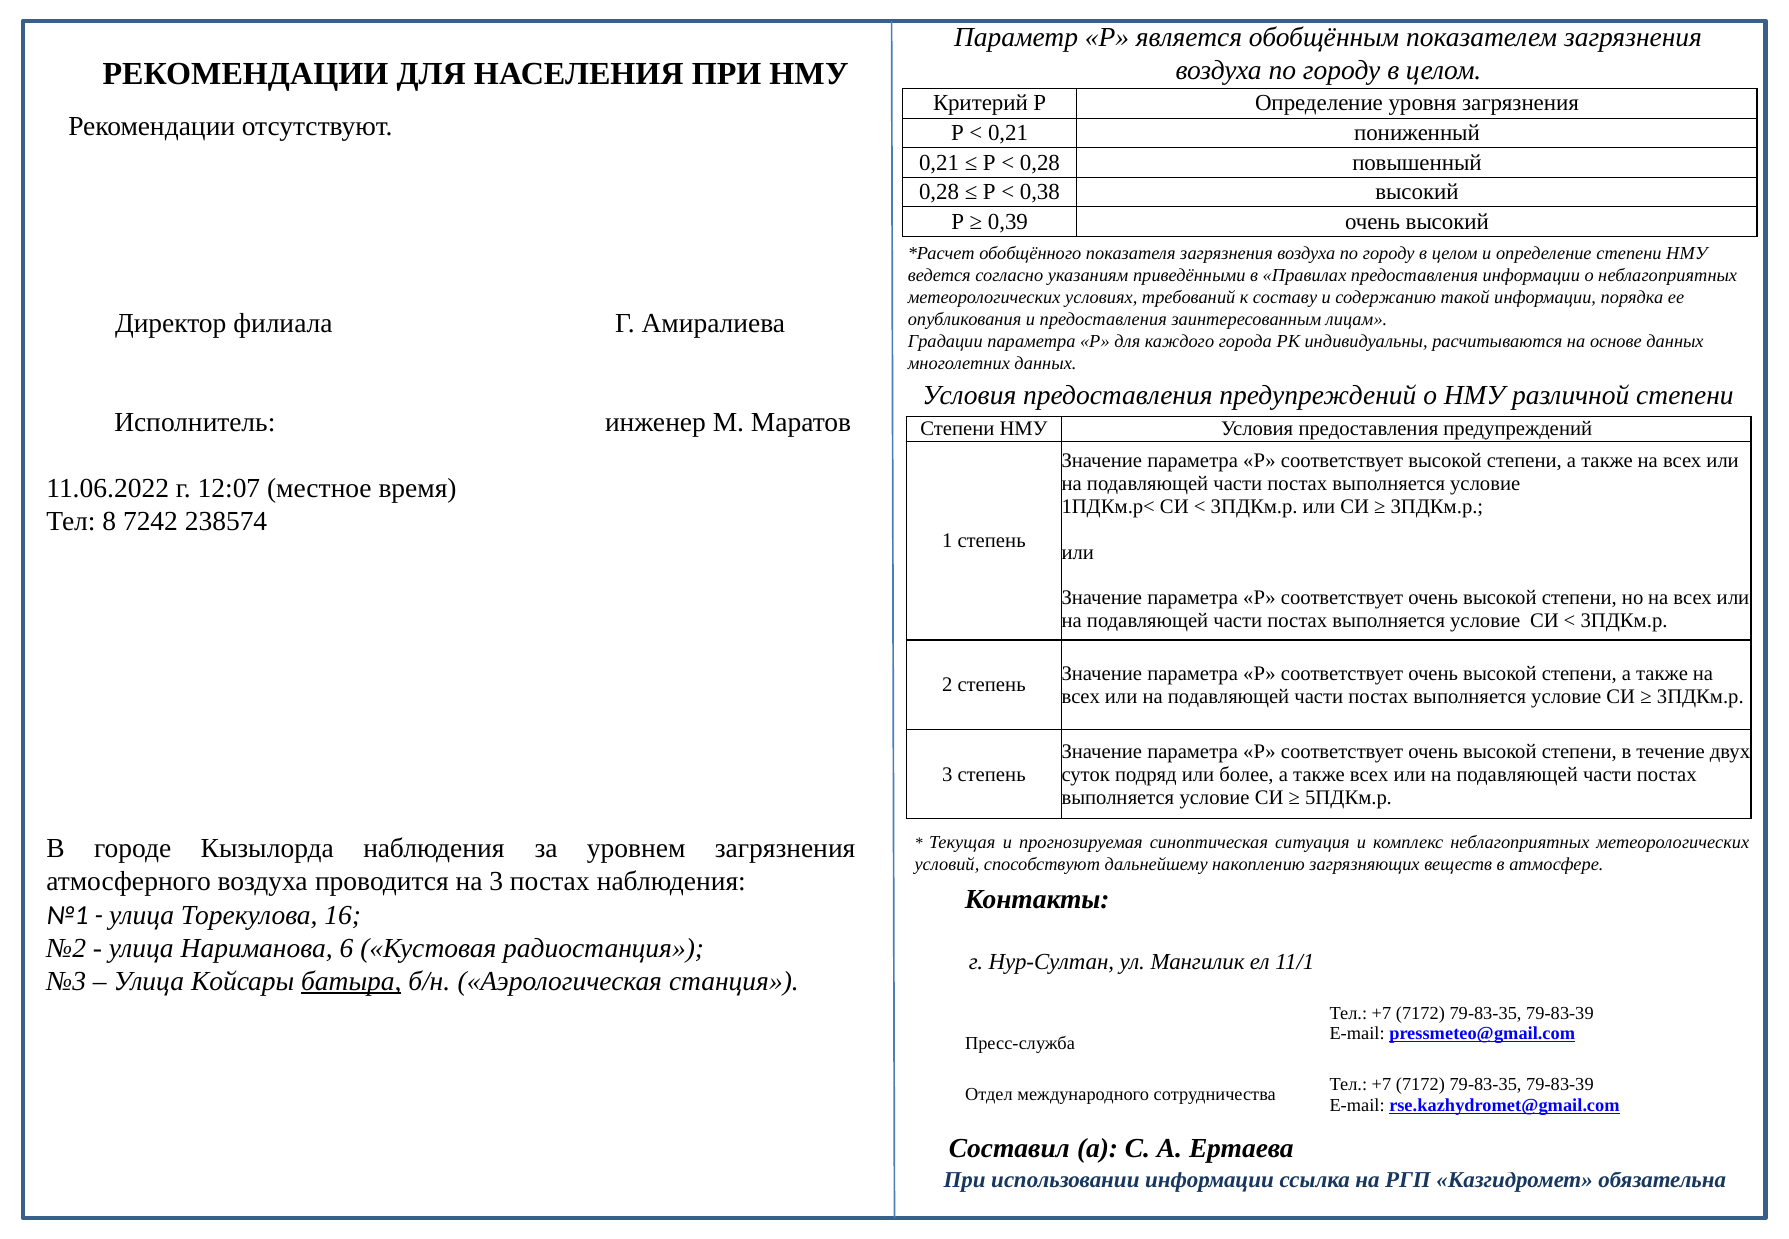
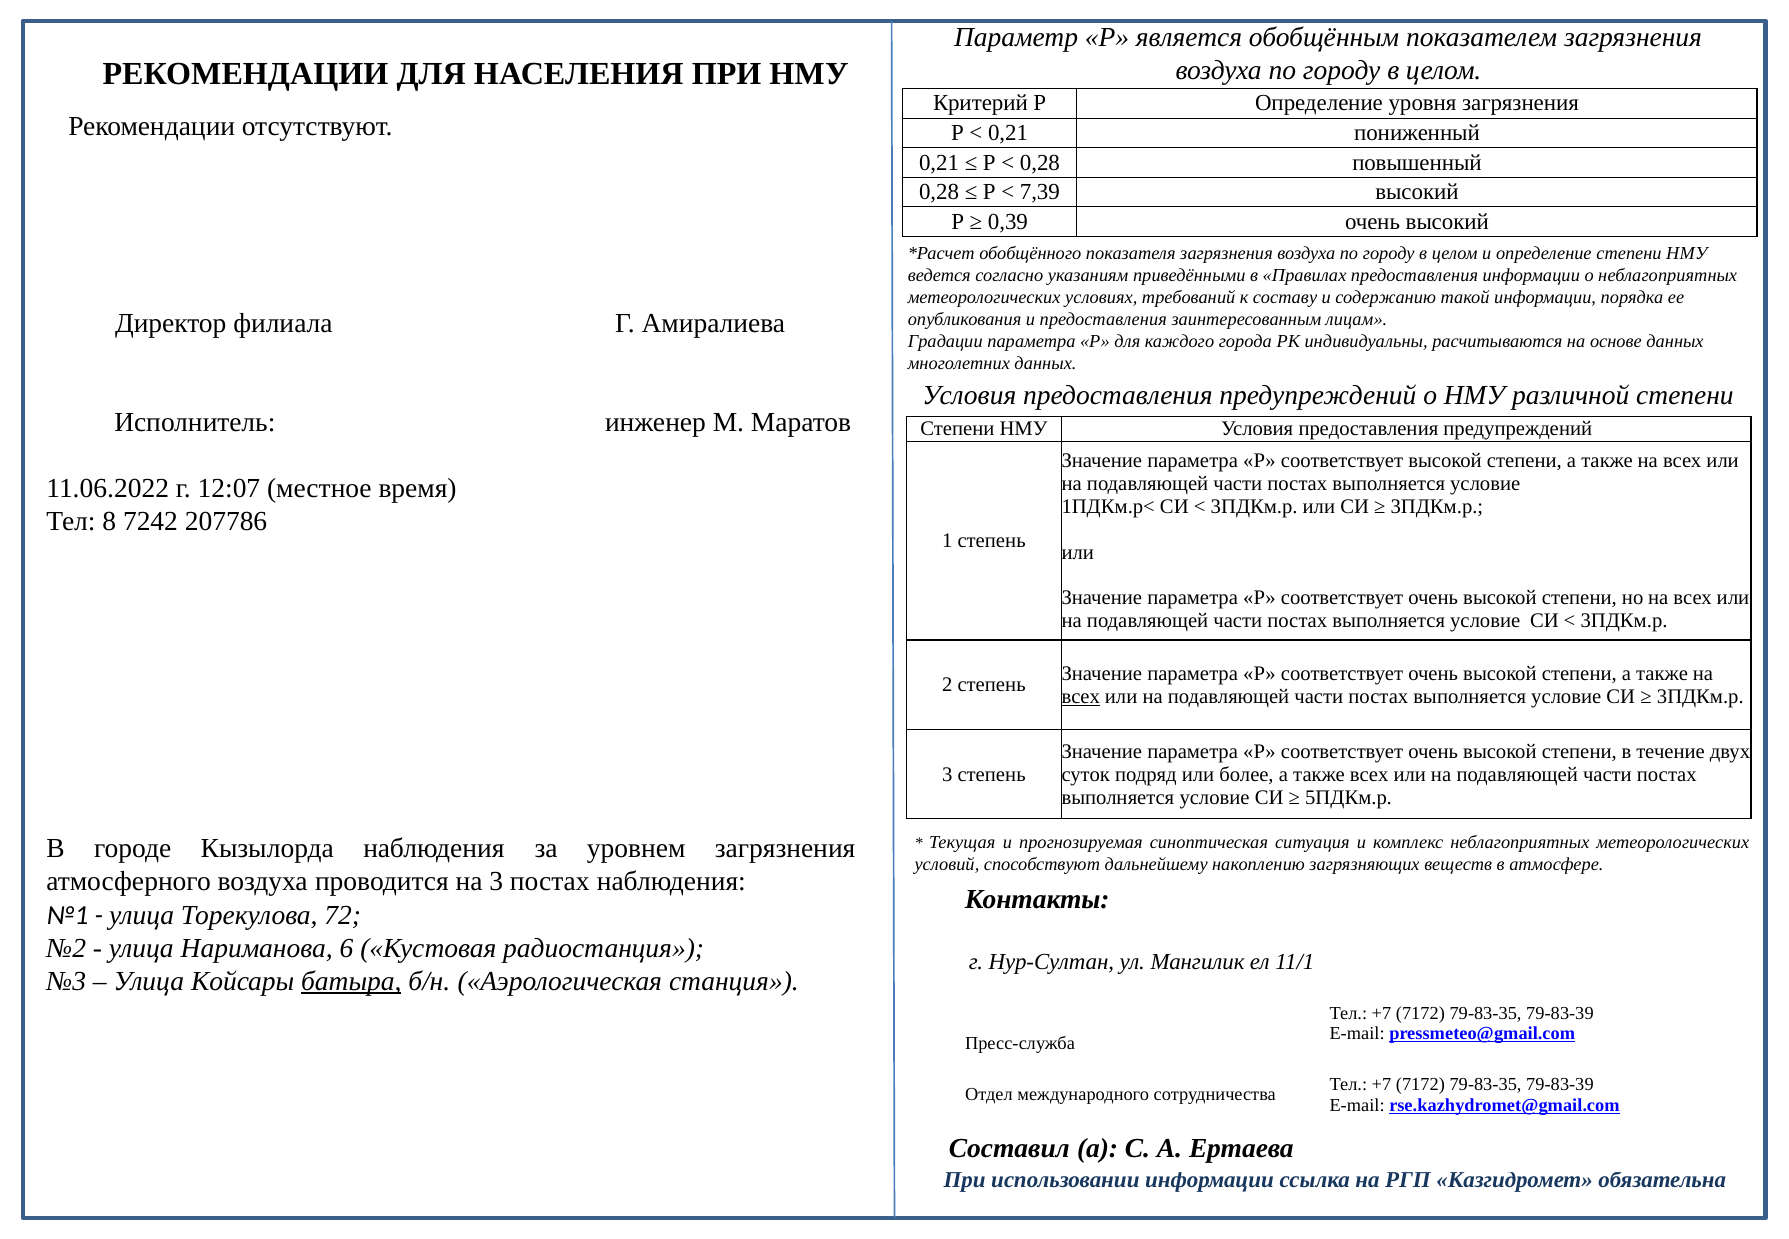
0,38: 0,38 -> 7,39
238574: 238574 -> 207786
всех at (1081, 696) underline: none -> present
16: 16 -> 72
